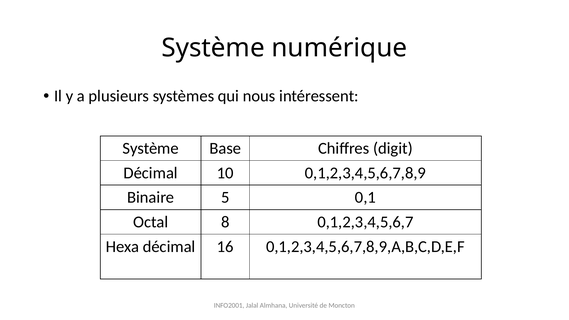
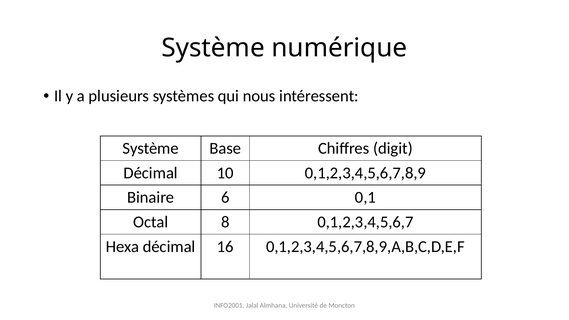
5: 5 -> 6
